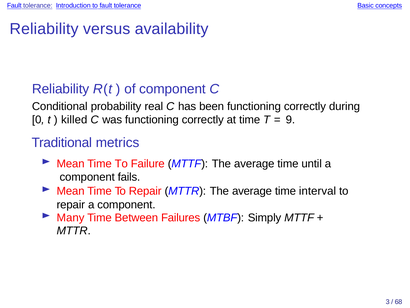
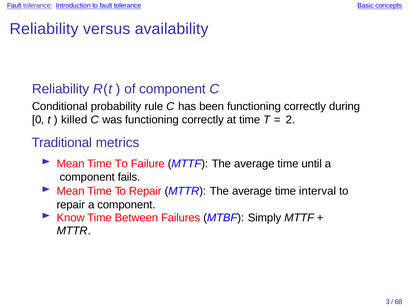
real: real -> rule
9: 9 -> 2
Many: Many -> Know
